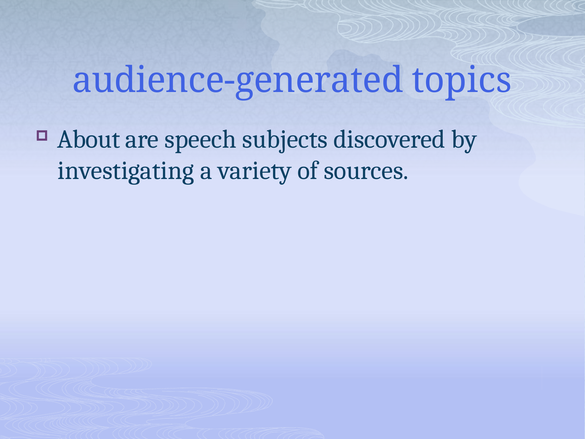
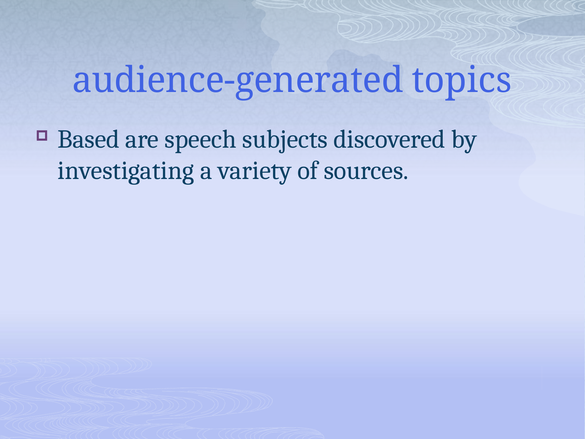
About: About -> Based
